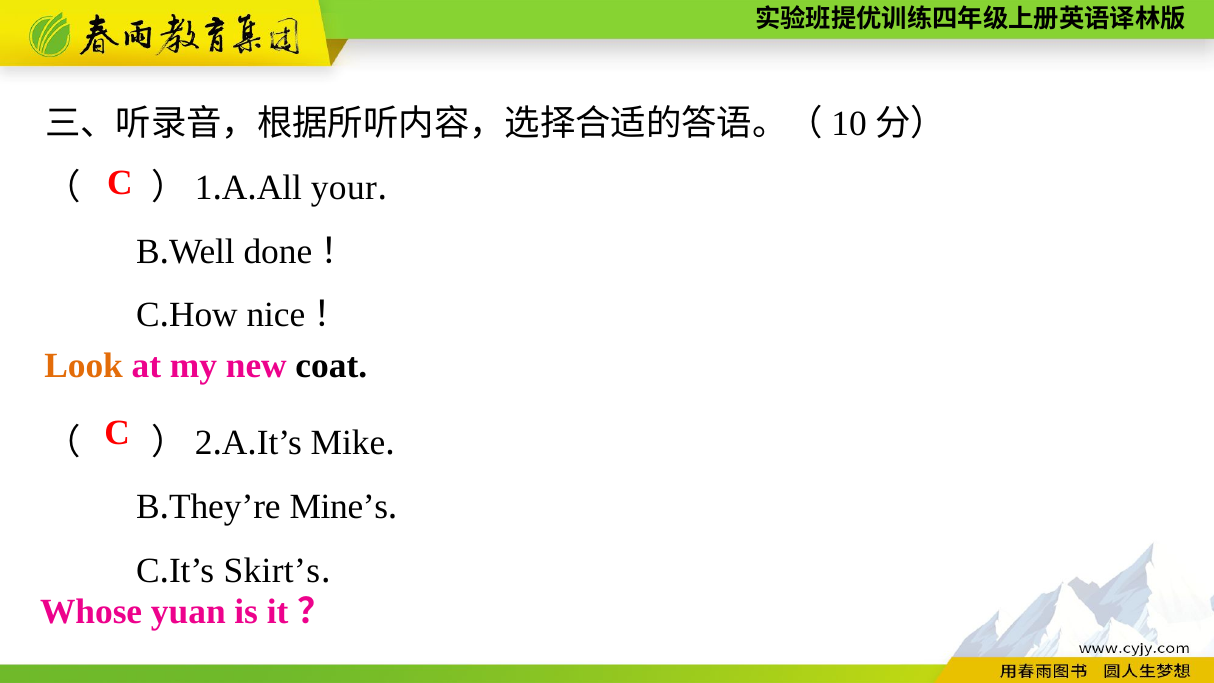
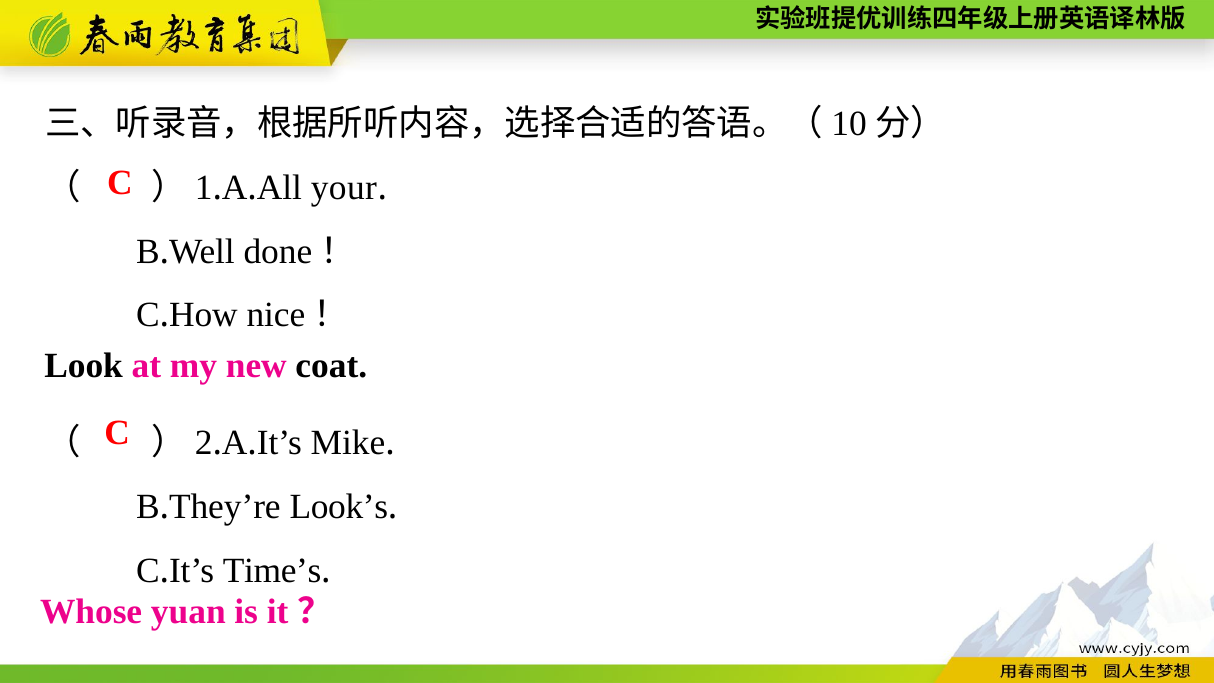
Look colour: orange -> black
Mine’s: Mine’s -> Look’s
Skirt’s: Skirt’s -> Time’s
